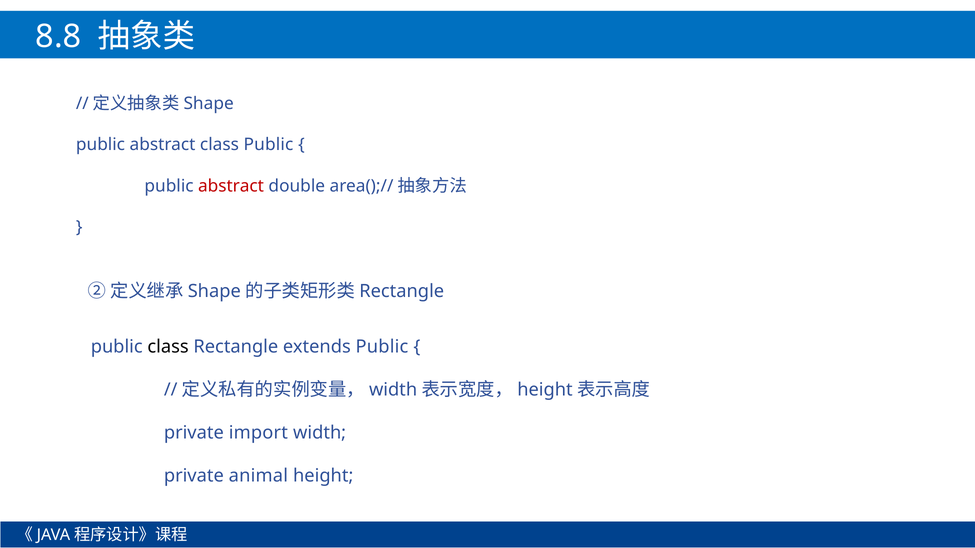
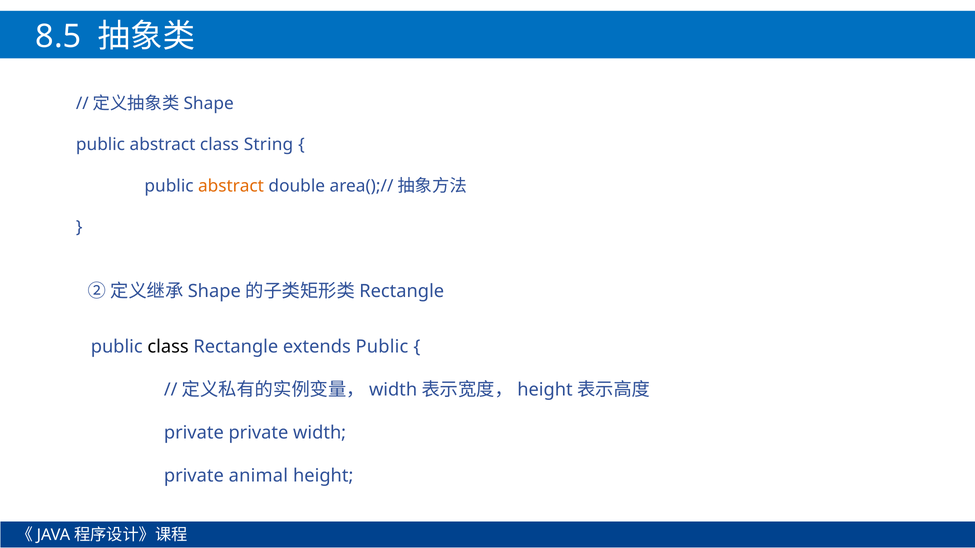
8.8: 8.8 -> 8.5
class Public: Public -> String
abstract at (231, 186) colour: red -> orange
private import: import -> private
